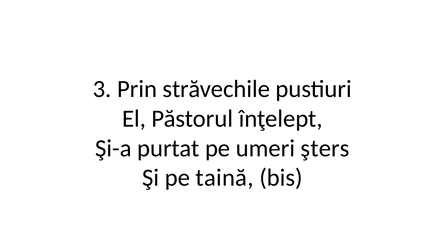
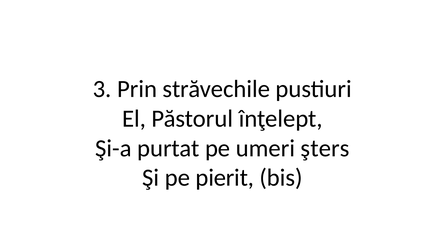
taină: taină -> pierit
